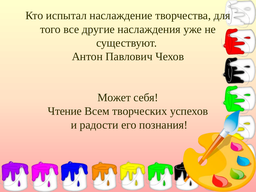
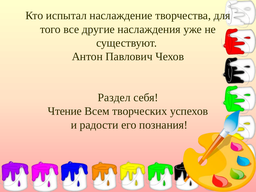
Может: Может -> Раздел
